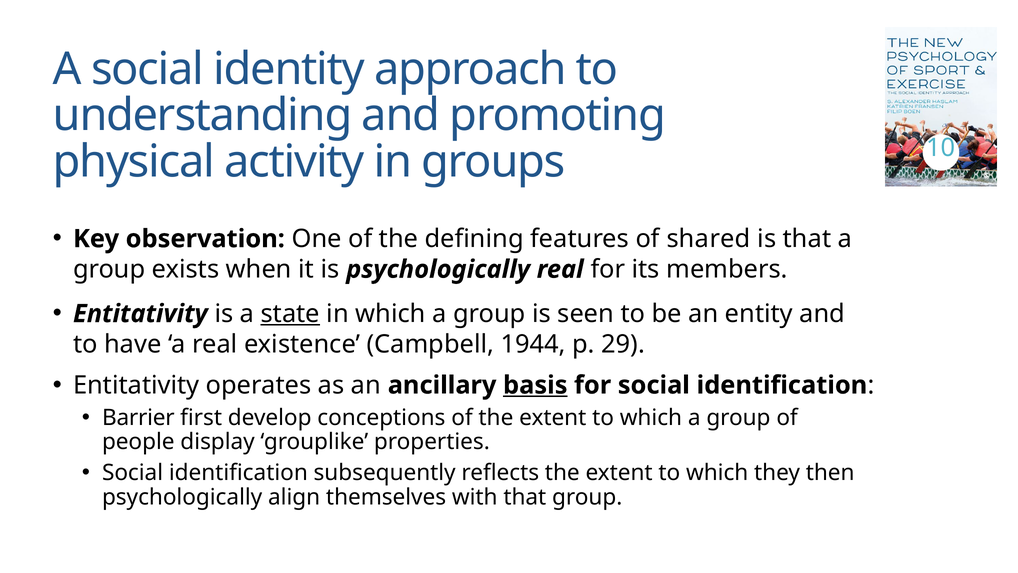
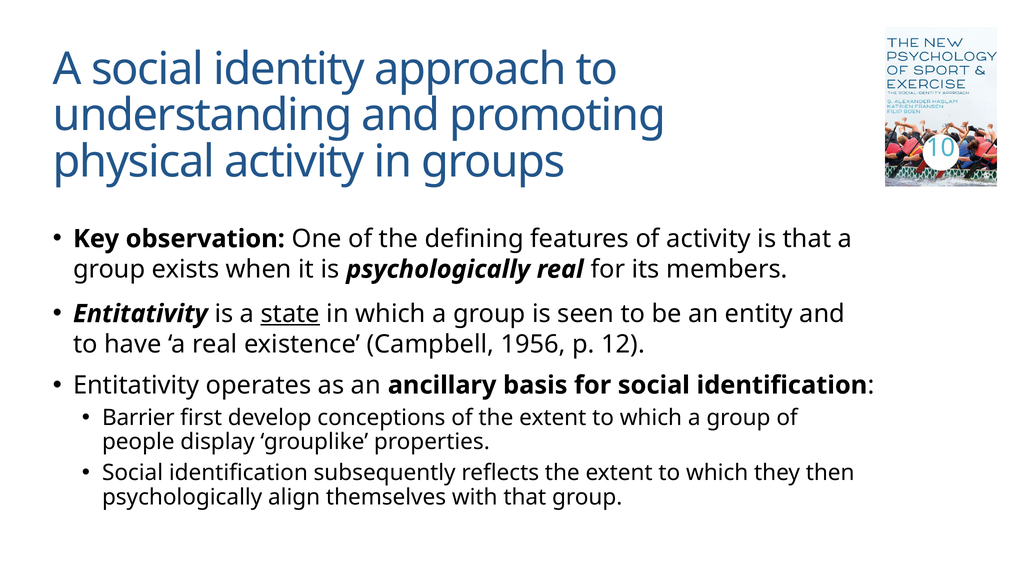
of shared: shared -> activity
1944: 1944 -> 1956
29: 29 -> 12
basis underline: present -> none
